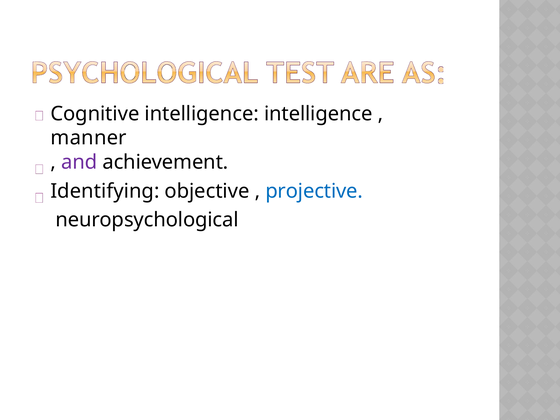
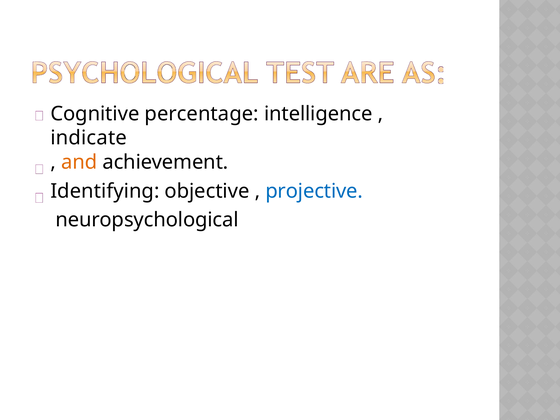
Cognitive intelligence: intelligence -> percentage
manner: manner -> indicate
and colour: purple -> orange
